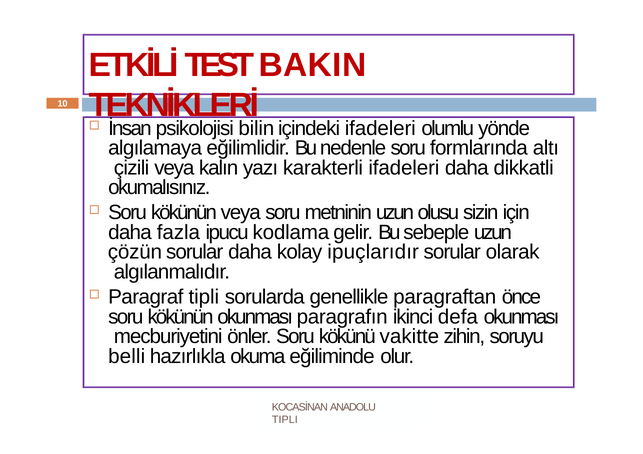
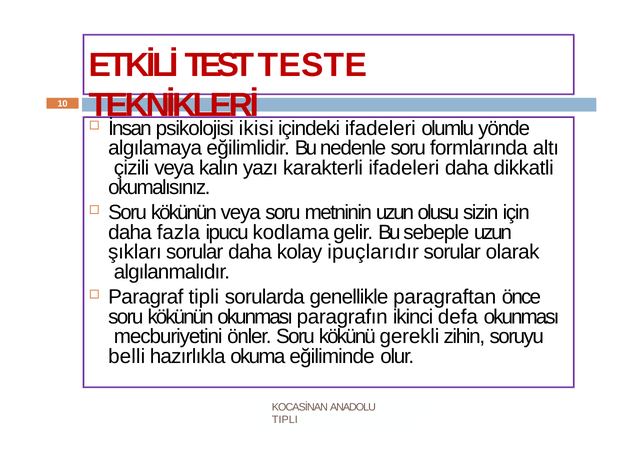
BAKIN: BAKIN -> TESTE
bilin: bilin -> ikisi
çözün: çözün -> şıkları
vakitte: vakitte -> gerekli
